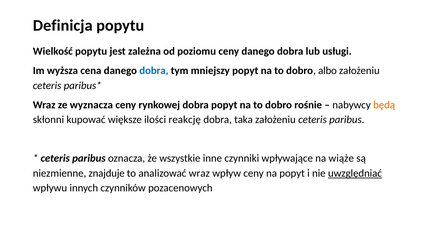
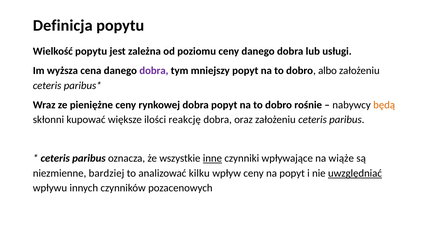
dobra at (154, 71) colour: blue -> purple
wyznacza: wyznacza -> pieniężne
taka: taka -> oraz
inne underline: none -> present
znajduje: znajduje -> bardziej
analizować wraz: wraz -> kilku
